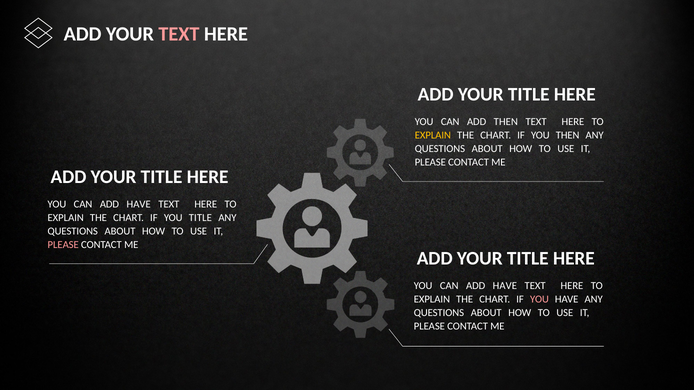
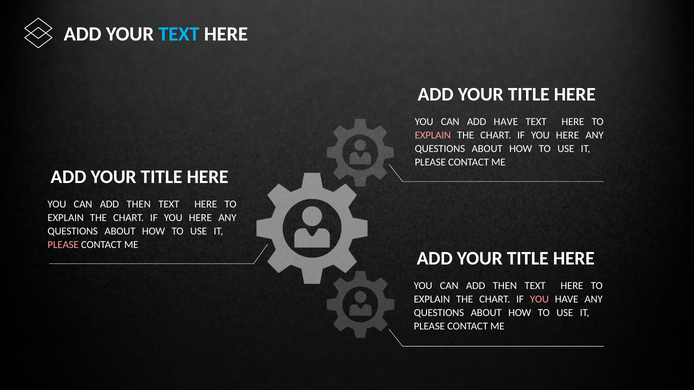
TEXT at (179, 34) colour: pink -> light blue
ADD THEN: THEN -> HAVE
EXPLAIN at (433, 136) colour: yellow -> pink
THEN at (568, 136): THEN -> HERE
HAVE at (139, 204): HAVE -> THEN
TITLE at (200, 218): TITLE -> HERE
HAVE at (505, 286): HAVE -> THEN
